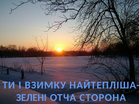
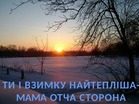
ЗЕЛЕНІ: ЗЕЛЕНІ -> МАМА
